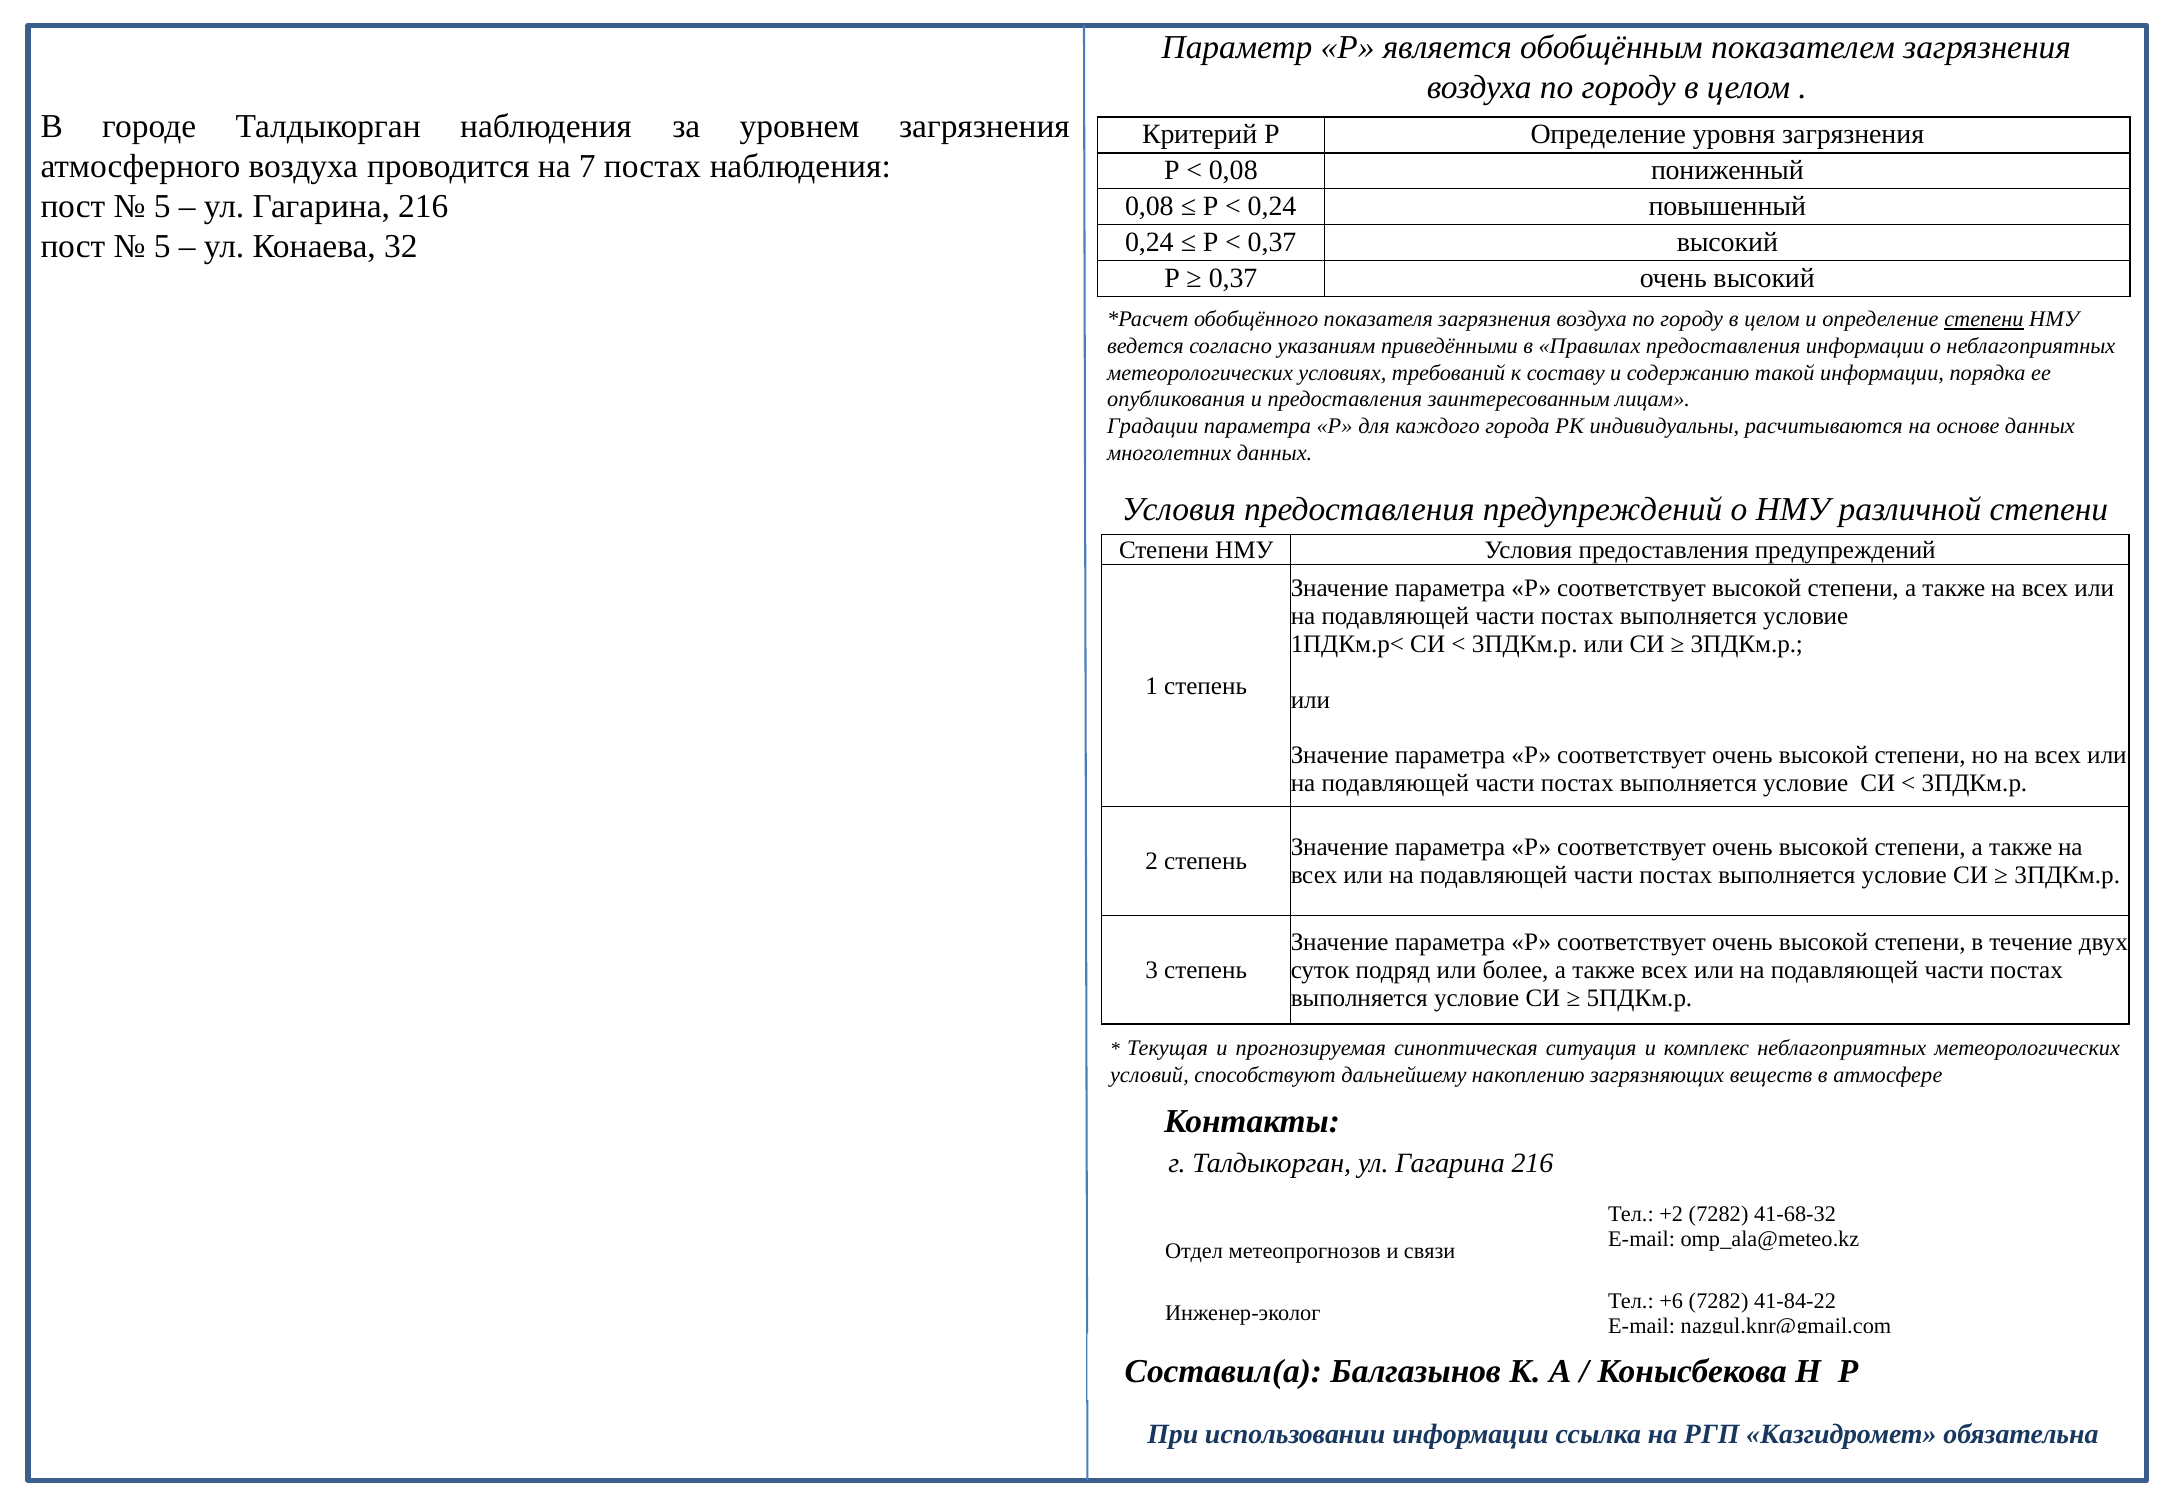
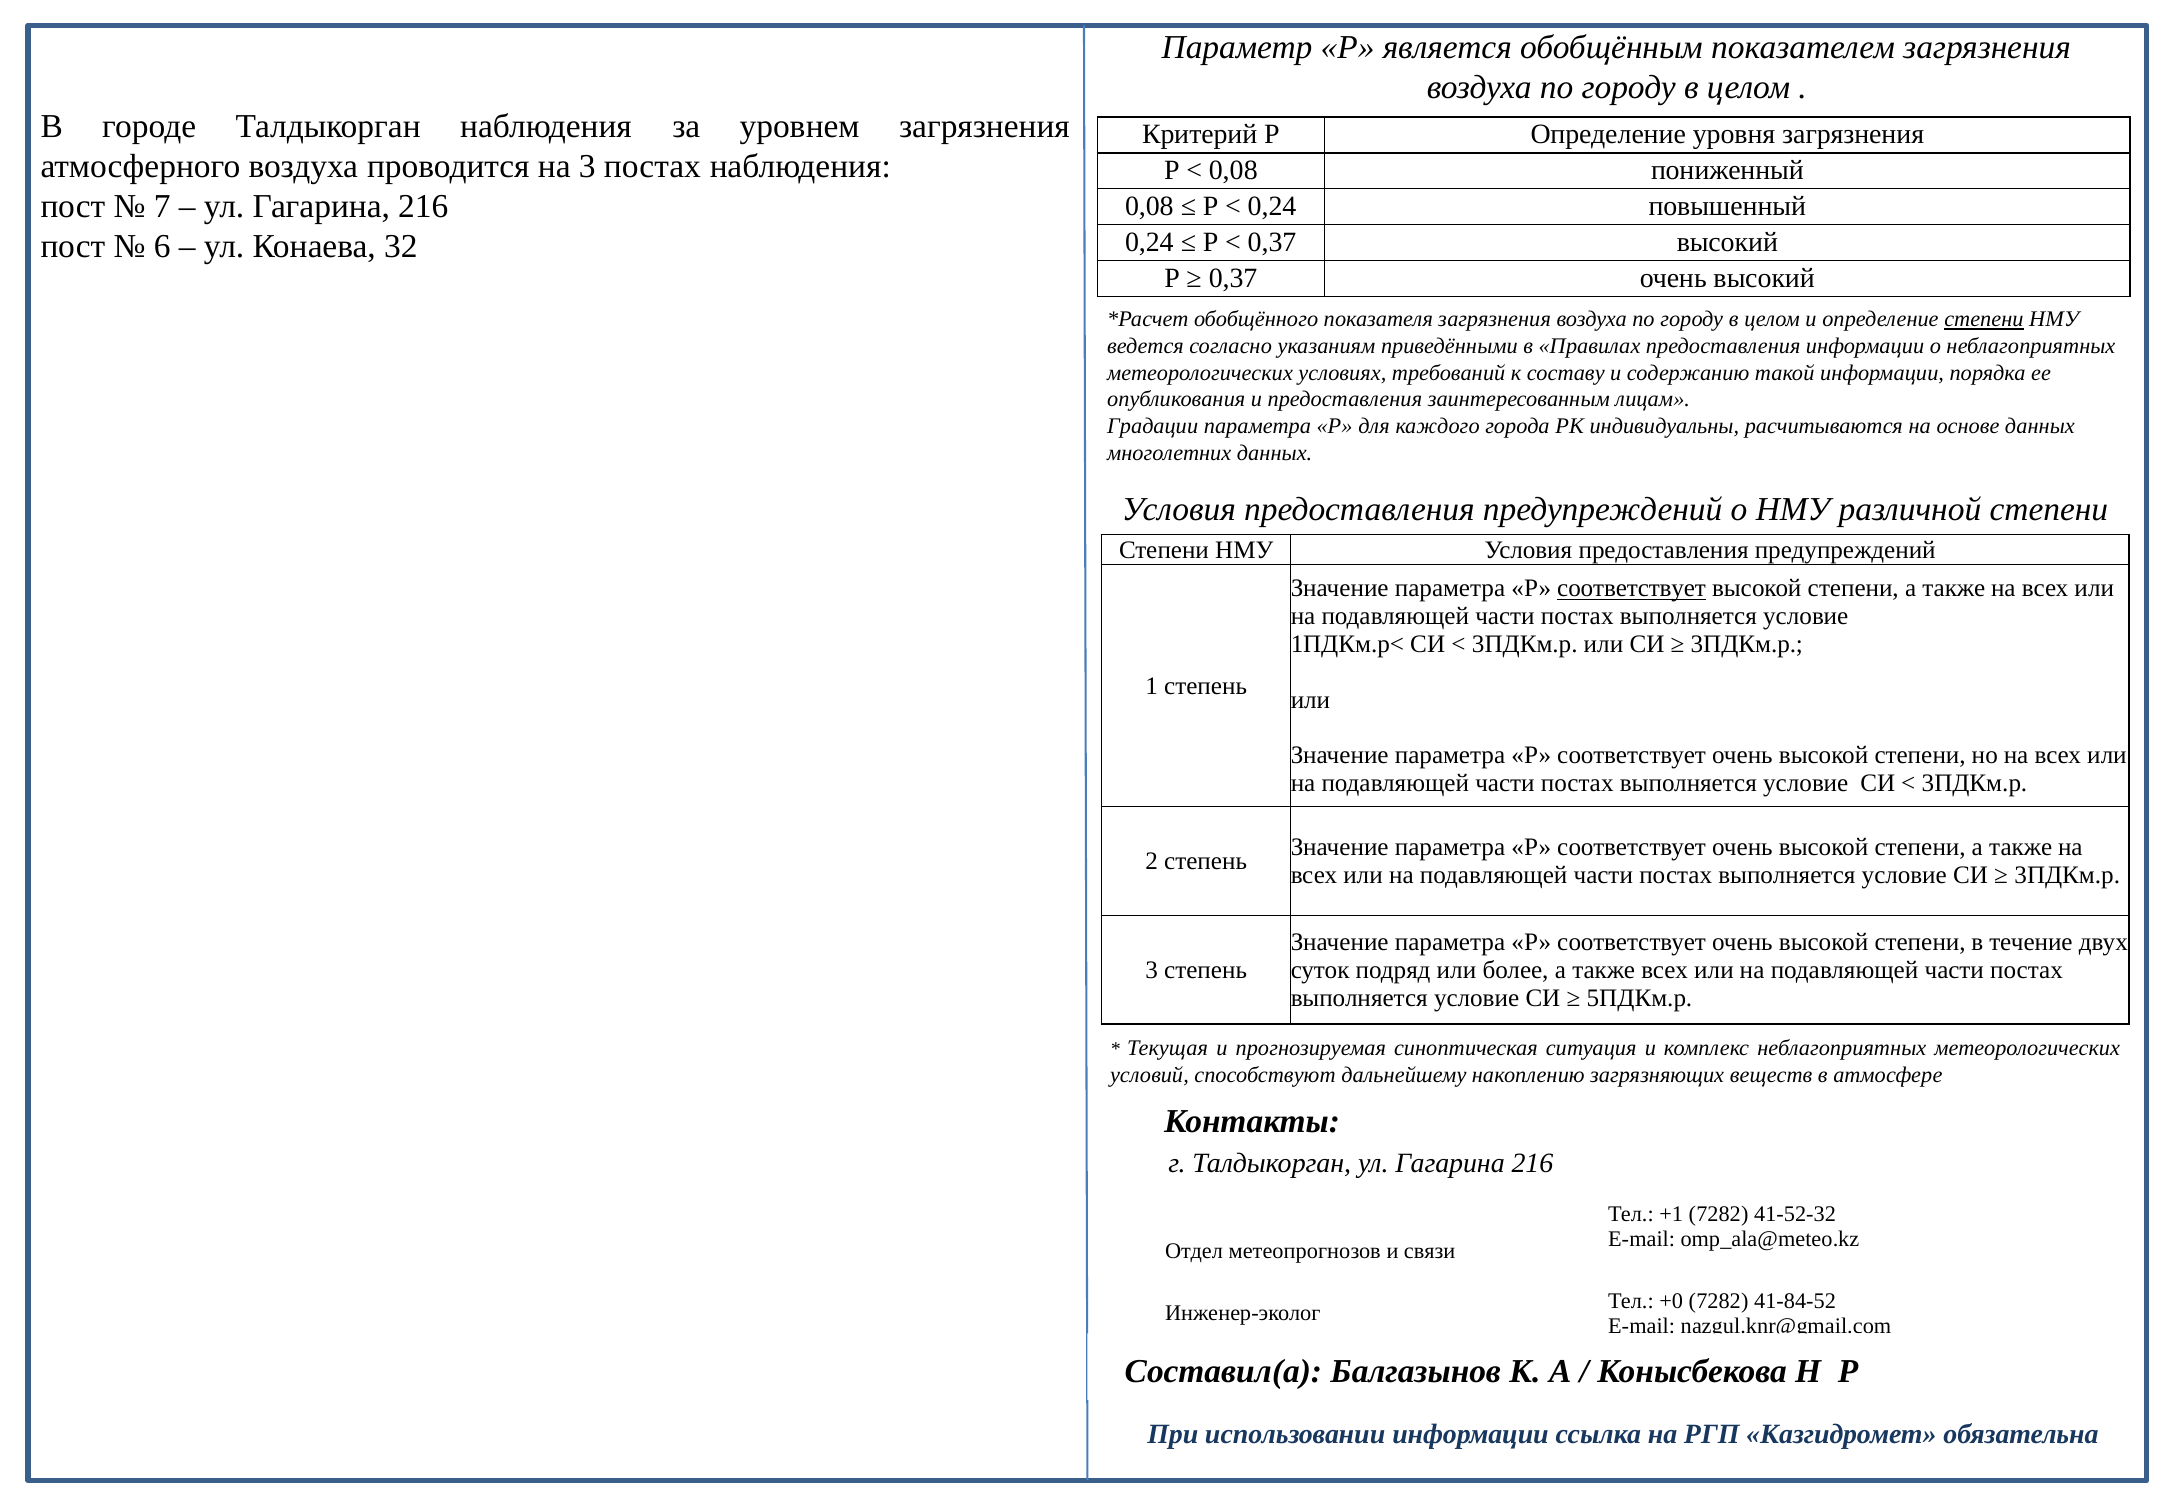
на 7: 7 -> 3
5 at (162, 207): 5 -> 7
5 at (162, 247): 5 -> 6
соответствует at (1632, 588) underline: none -> present
+2: +2 -> +1
41-68-32: 41-68-32 -> 41-52-32
+6: +6 -> +0
41-84-22: 41-84-22 -> 41-84-52
